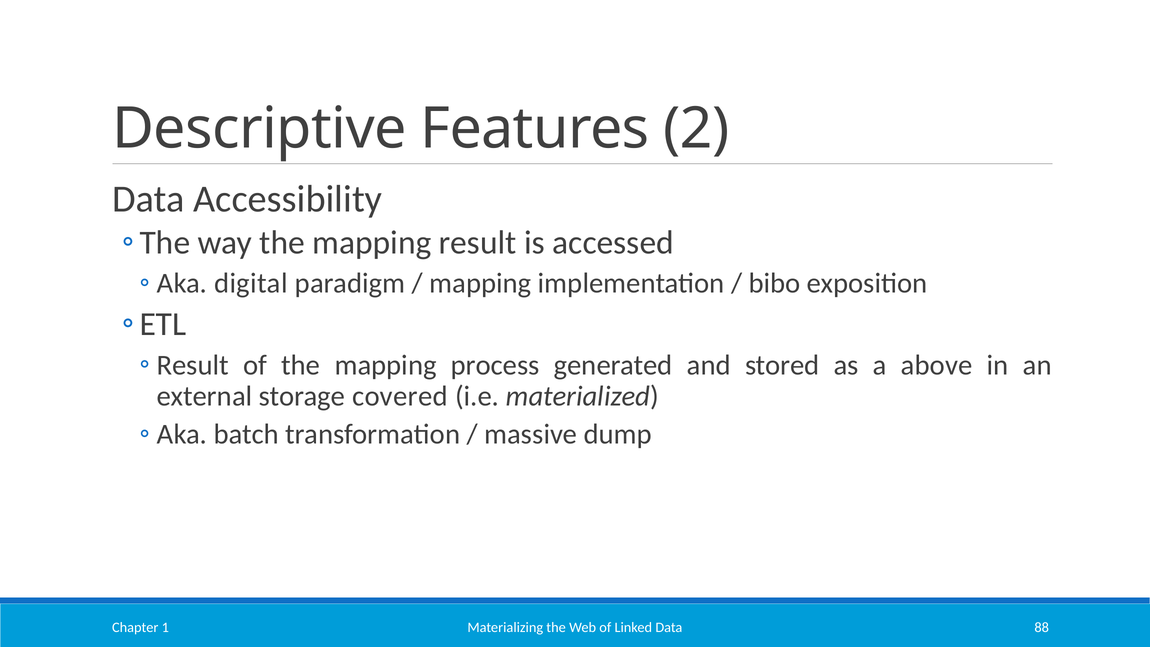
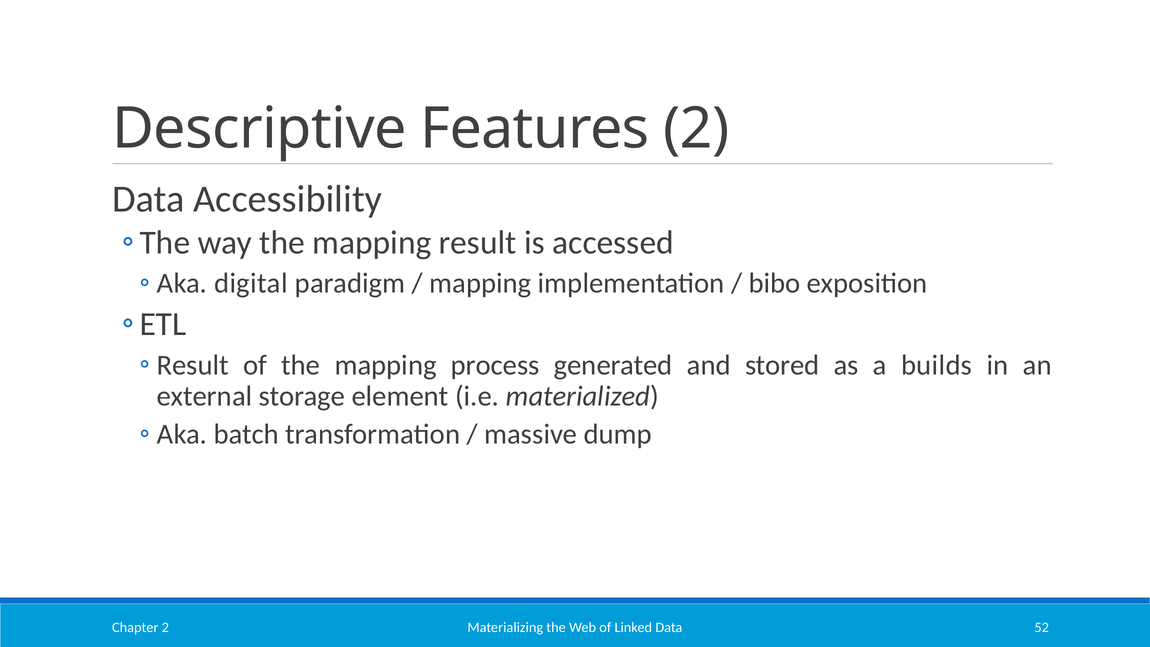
above: above -> builds
covered: covered -> element
88: 88 -> 52
Chapter 1: 1 -> 2
